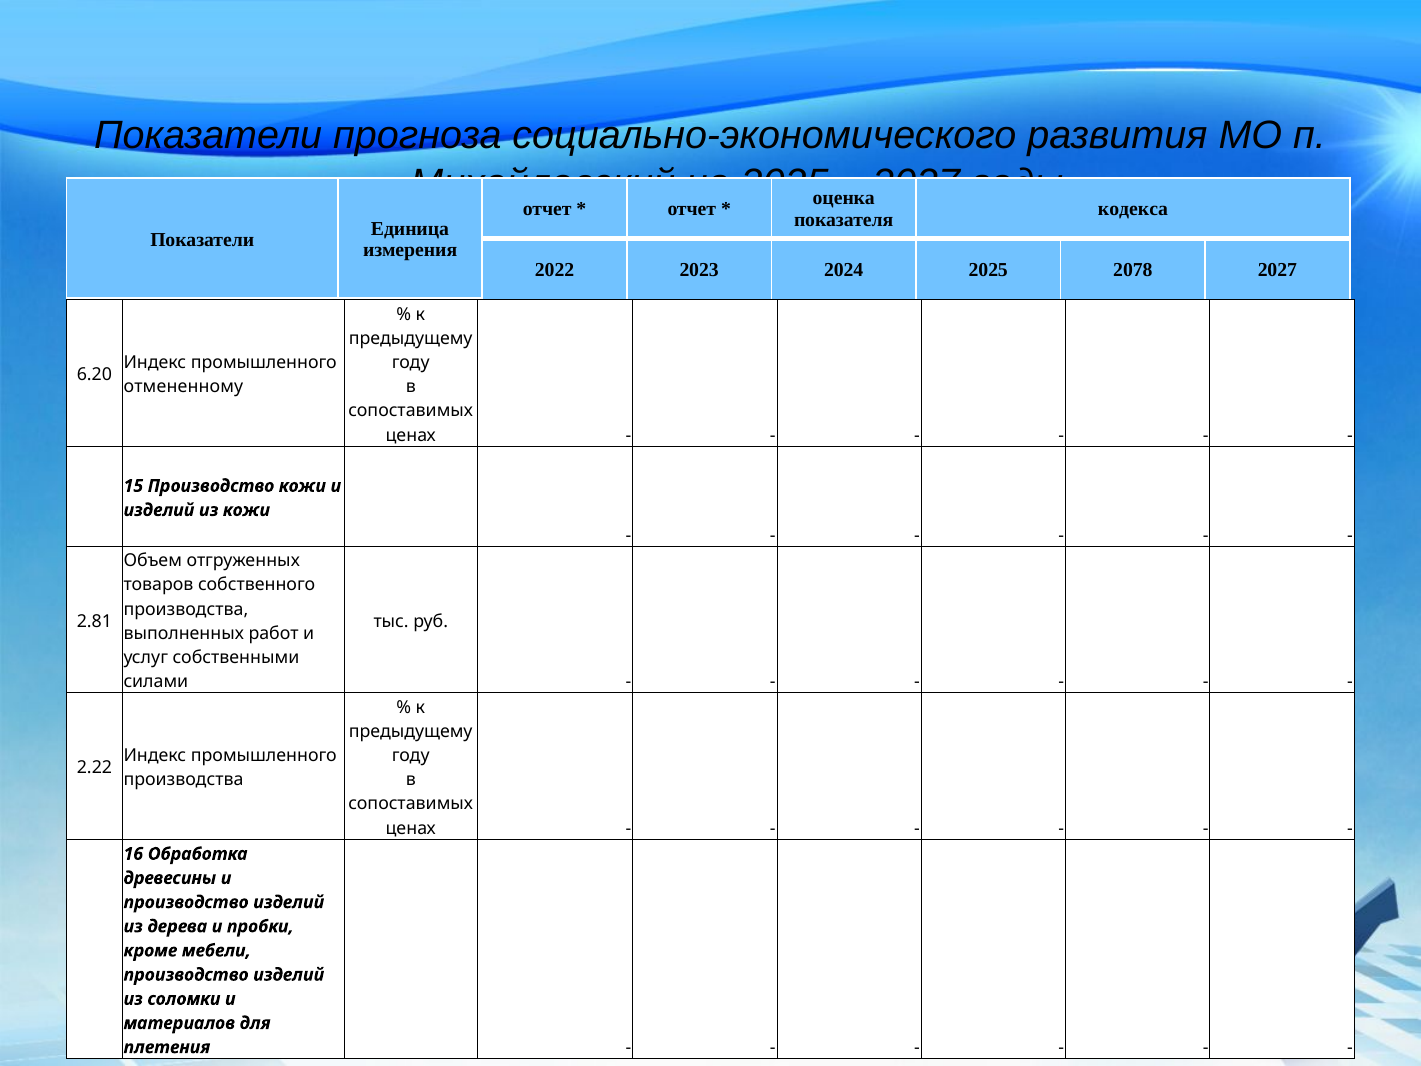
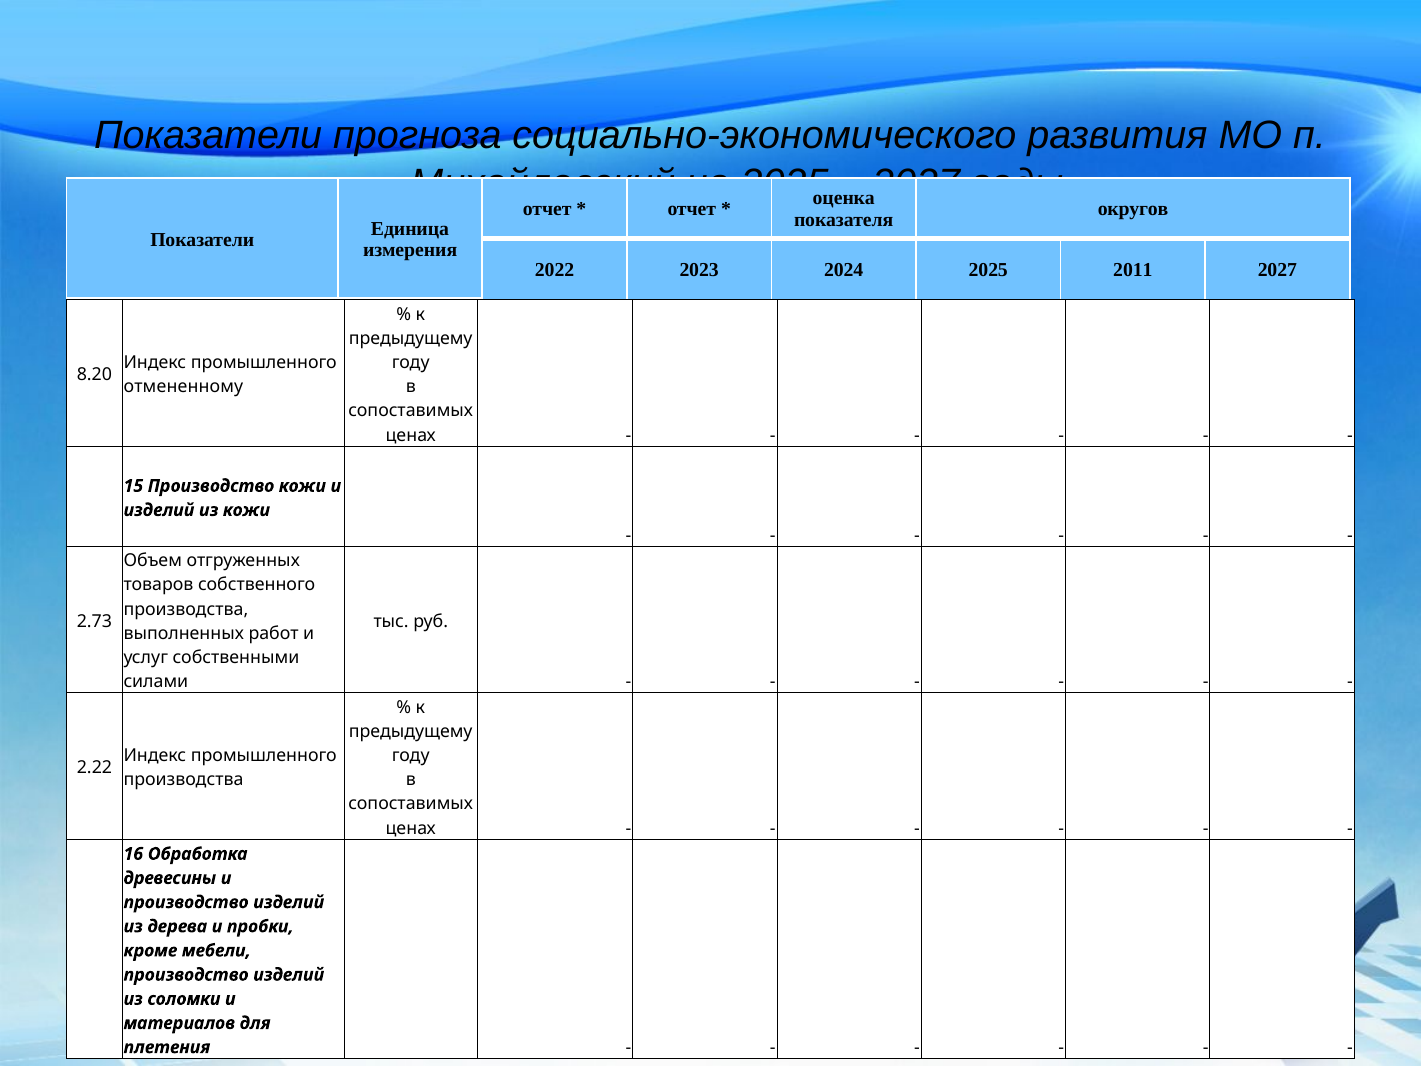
кодекса: кодекса -> округов
2078: 2078 -> 2011
6.20: 6.20 -> 8.20
2.81: 2.81 -> 2.73
